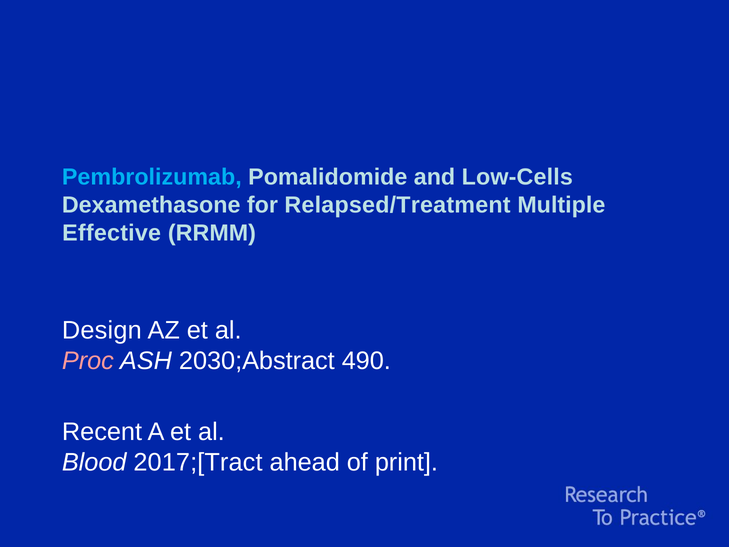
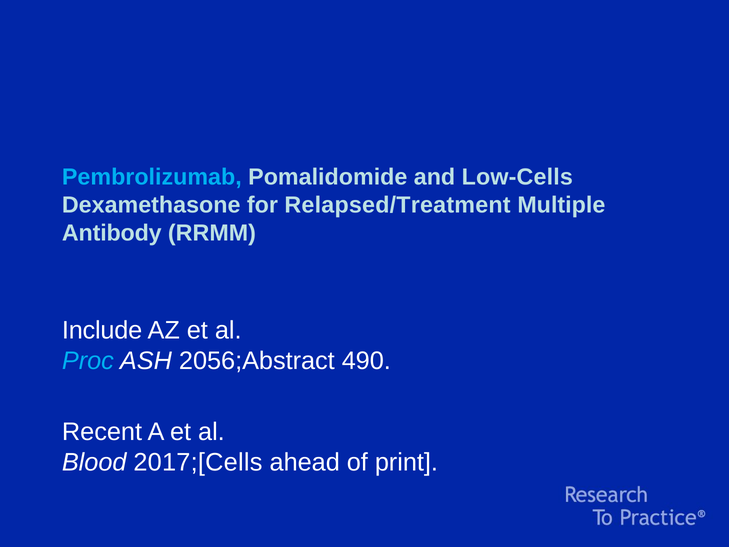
Effective: Effective -> Antibody
Design: Design -> Include
Proc colour: pink -> light blue
2030;Abstract: 2030;Abstract -> 2056;Abstract
2017;[Tract: 2017;[Tract -> 2017;[Cells
